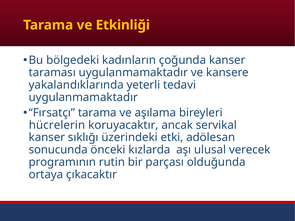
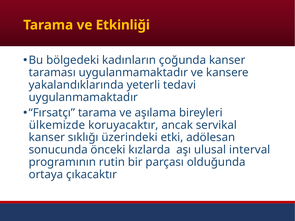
hücrelerin: hücrelerin -> ülkemizde
verecek: verecek -> interval
